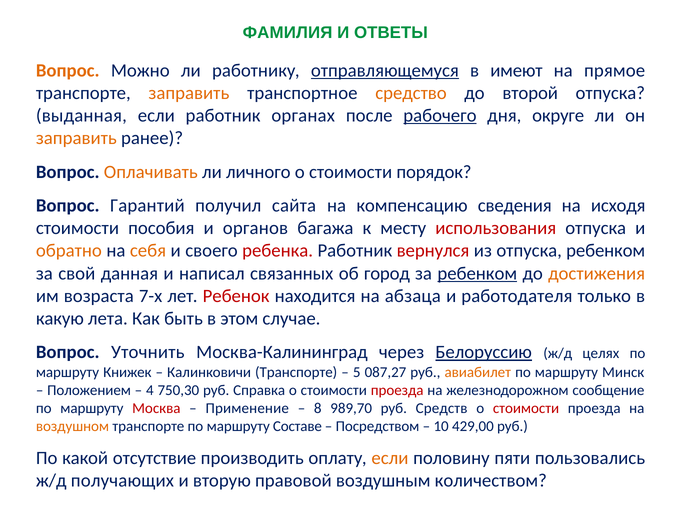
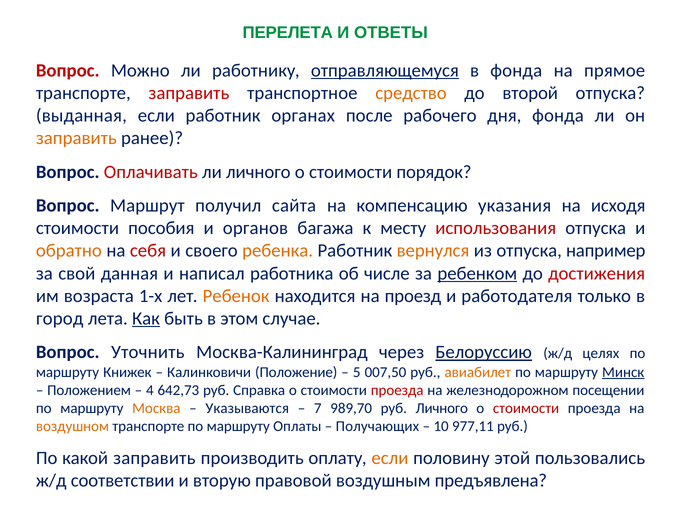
ФАМИЛИЯ: ФАМИЛИЯ -> ПЕРЕЛЕТА
Вопрос at (68, 70) colour: orange -> red
в имеют: имеют -> фонда
заправить at (189, 93) colour: orange -> red
рабочего underline: present -> none
дня округе: округе -> фонда
Оплачивать colour: orange -> red
Гарантий: Гарантий -> Маршрут
сведения: сведения -> указания
себя colour: orange -> red
ребенка colour: red -> orange
вернулся colour: red -> orange
отпуска ребенком: ребенком -> например
связанных: связанных -> работника
город: город -> числе
достижения colour: orange -> red
7-х: 7-х -> 1-х
Ребенок colour: red -> orange
абзаца: абзаца -> проезд
какую: какую -> город
Как underline: none -> present
Калинковичи Транспорте: Транспорте -> Положение
087,27: 087,27 -> 007,50
Минск underline: none -> present
750,30: 750,30 -> 642,73
сообщение: сообщение -> посещении
Москва colour: red -> orange
Применение: Применение -> Указываются
8: 8 -> 7
руб Средств: Средств -> Личного
Составе: Составе -> Оплаты
Посредством: Посредством -> Получающих
429,00: 429,00 -> 977,11
какой отсутствие: отсутствие -> заправить
пяти: пяти -> этой
получающих: получающих -> соответствии
количеством: количеством -> предъявлена
